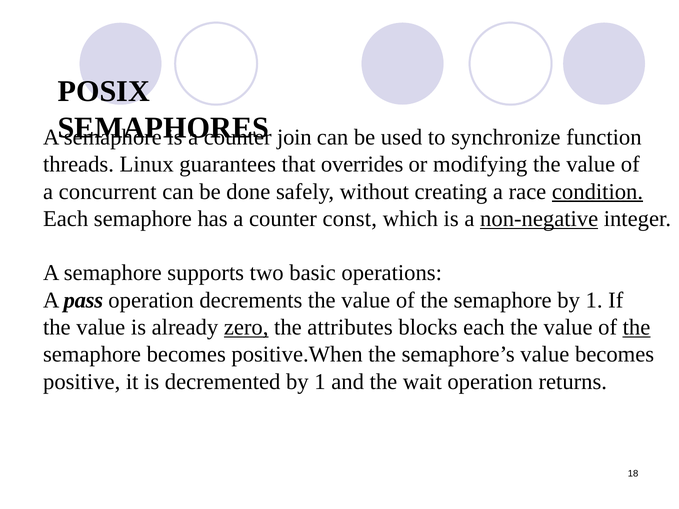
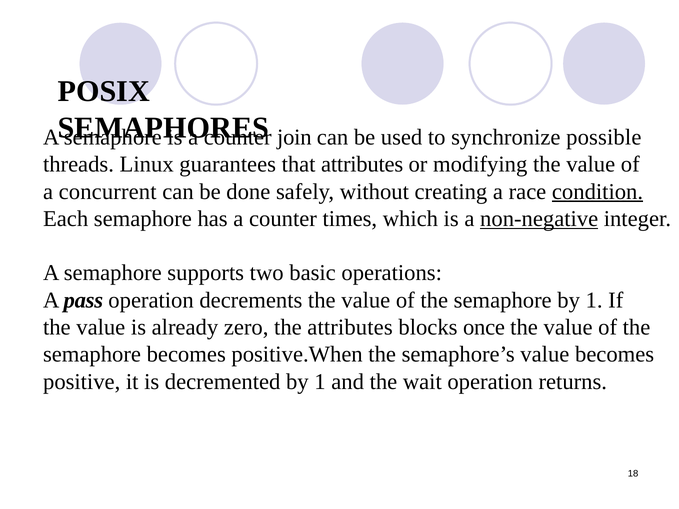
function: function -> possible
that overrides: overrides -> attributes
const: const -> times
zero underline: present -> none
blocks each: each -> once
the at (636, 327) underline: present -> none
